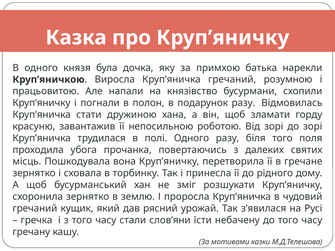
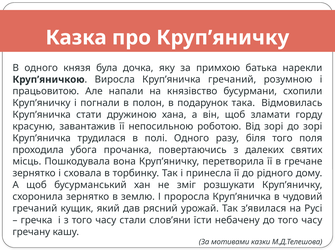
подарунок разу: разу -> така
